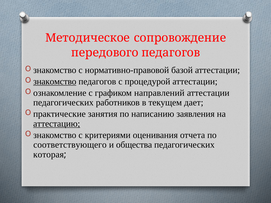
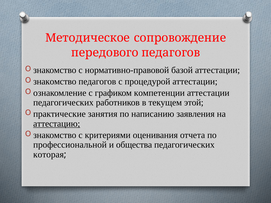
знакомство at (55, 82) underline: present -> none
направлений: направлений -> компетенции
дает: дает -> этой
соответствующего: соответствующего -> профессиональной
